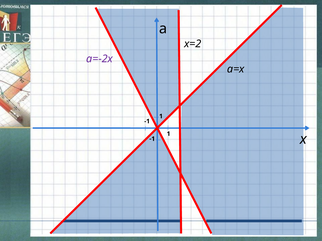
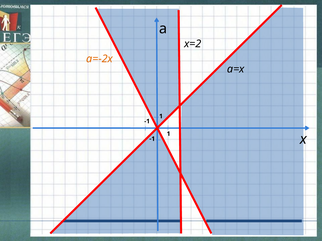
а=-2х colour: purple -> orange
